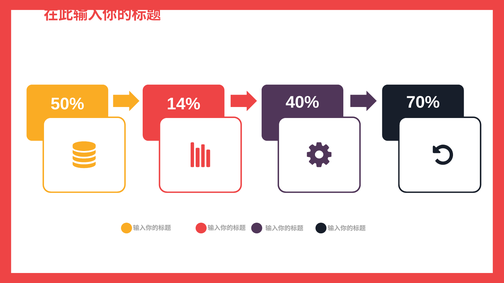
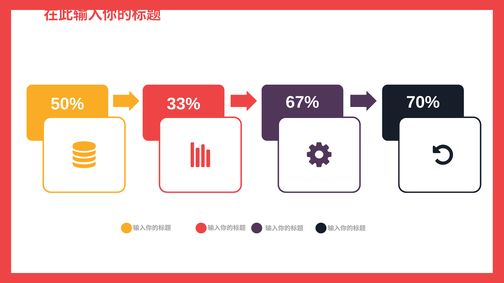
14%: 14% -> 33%
40%: 40% -> 67%
